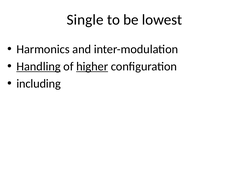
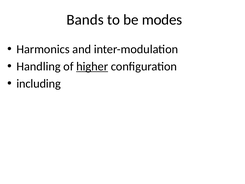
Single: Single -> Bands
lowest: lowest -> modes
Handling underline: present -> none
